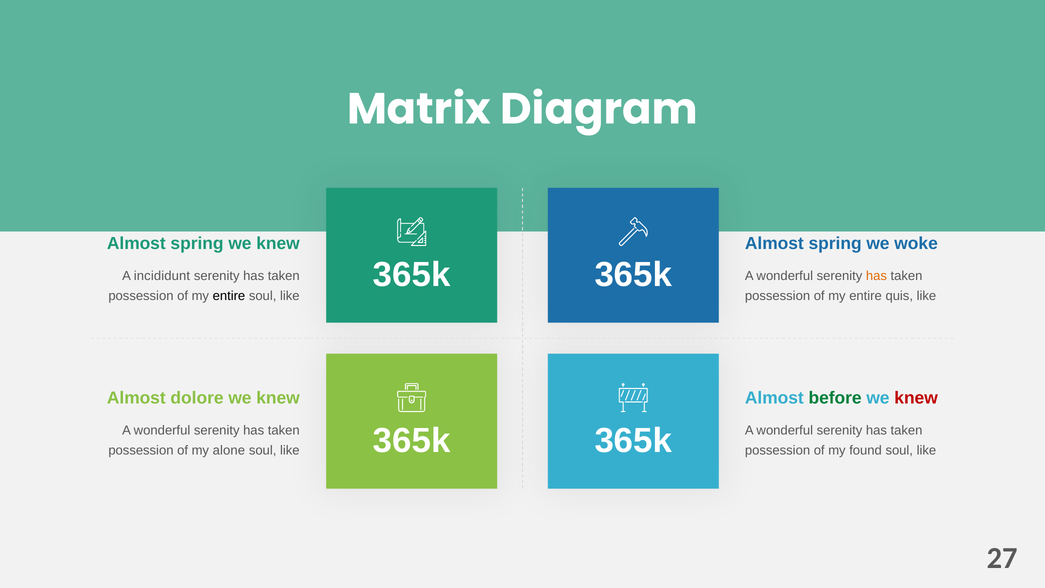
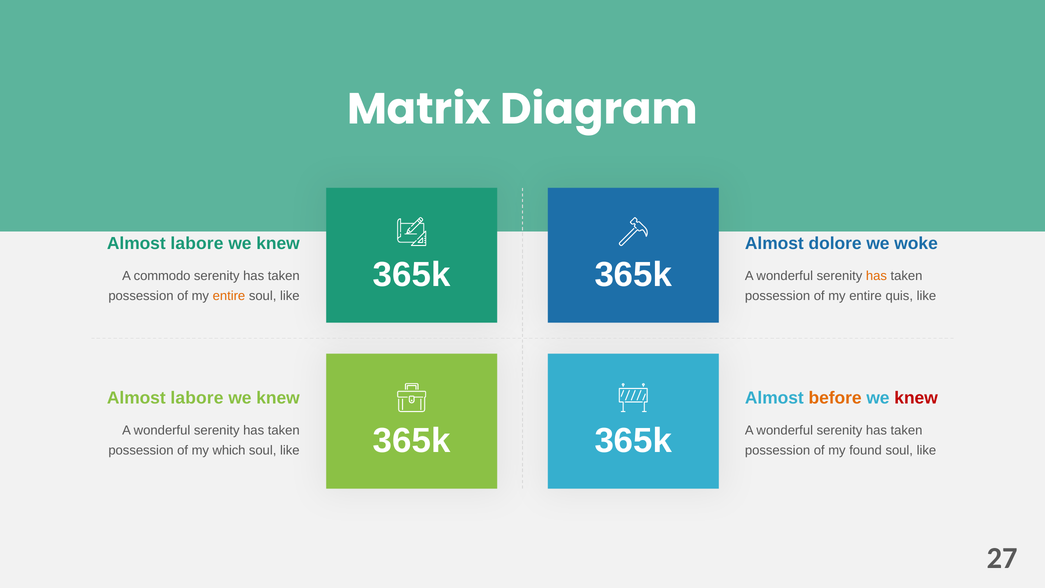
spring at (197, 243): spring -> labore
spring at (835, 243): spring -> dolore
incididunt: incididunt -> commodo
entire at (229, 296) colour: black -> orange
dolore at (197, 398): dolore -> labore
before colour: green -> orange
alone: alone -> which
